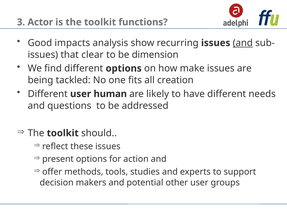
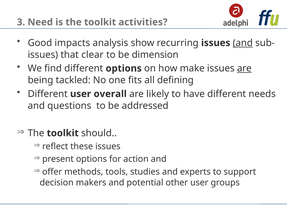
Actor: Actor -> Need
functions: functions -> activities
are at (244, 68) underline: none -> present
creation: creation -> defining
human: human -> overall
